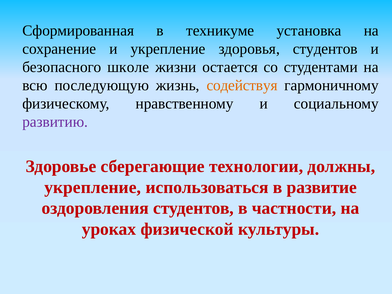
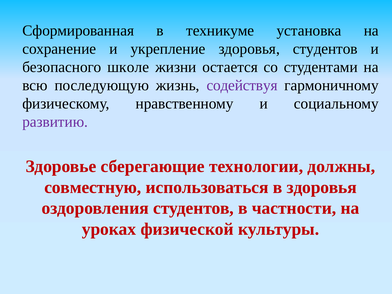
содействуя colour: orange -> purple
укрепление at (93, 187): укрепление -> совместную
в развитие: развитие -> здоровья
